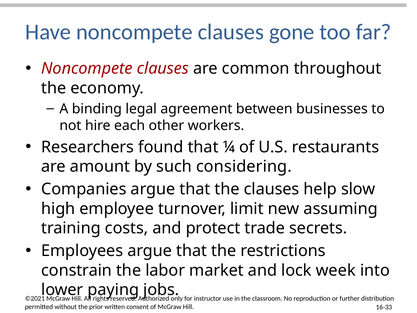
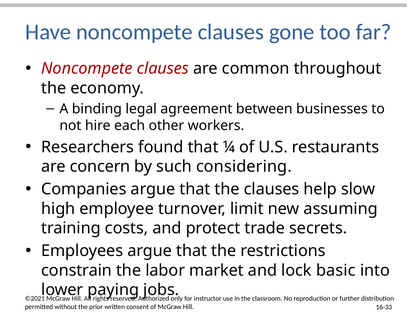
amount: amount -> concern
week: week -> basic
